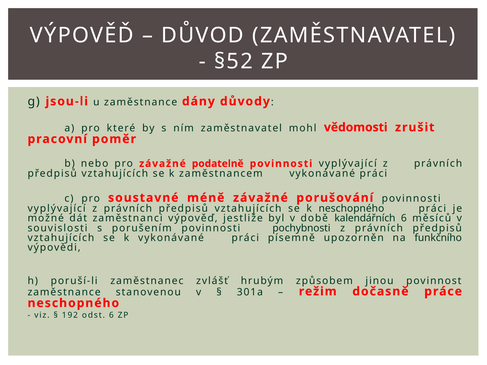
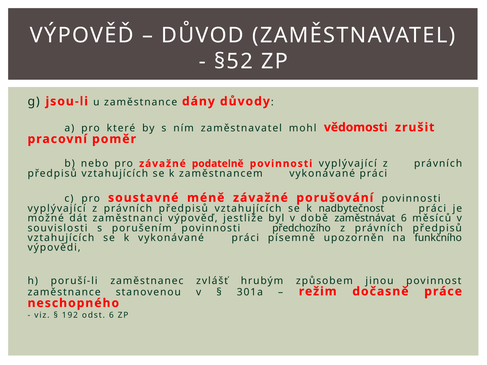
k neschopného: neschopného -> nadbytečnost
kalendářních: kalendářních -> zaměstnávat
pochybnosti: pochybnosti -> předchozího
